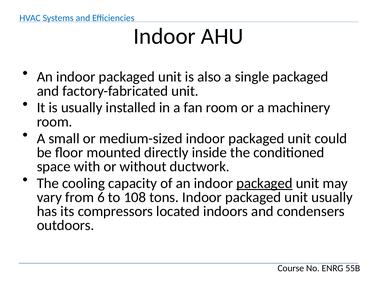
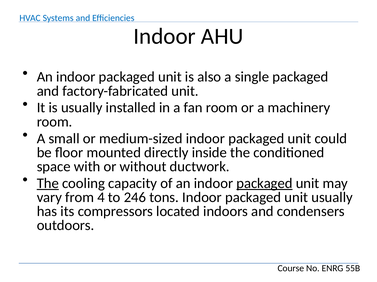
The at (48, 184) underline: none -> present
6: 6 -> 4
108: 108 -> 246
